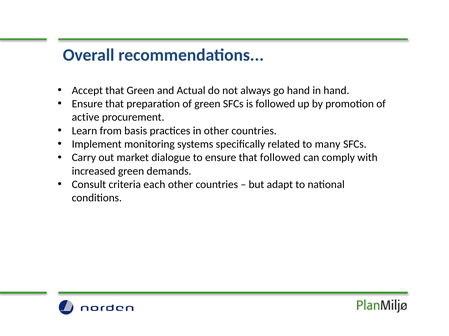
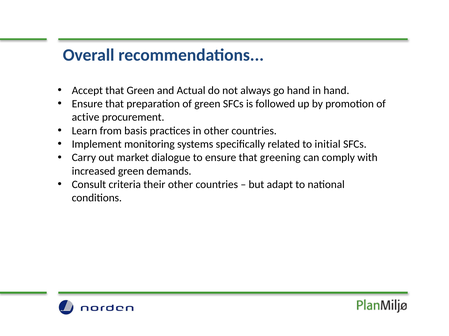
many: many -> initial
that followed: followed -> greening
each: each -> their
